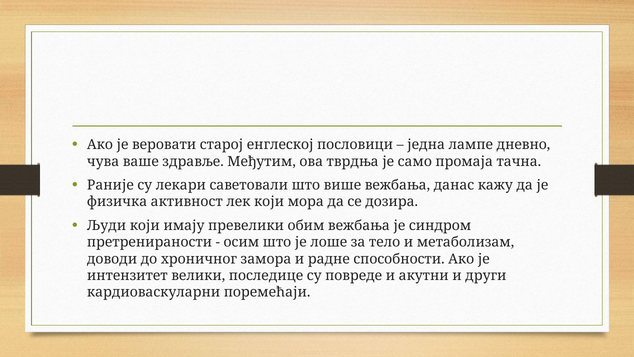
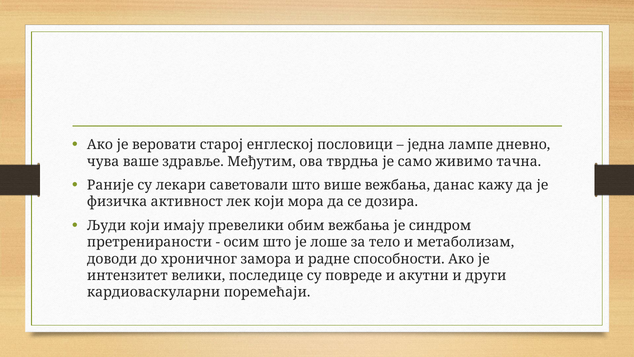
промаја: промаја -> живимо
